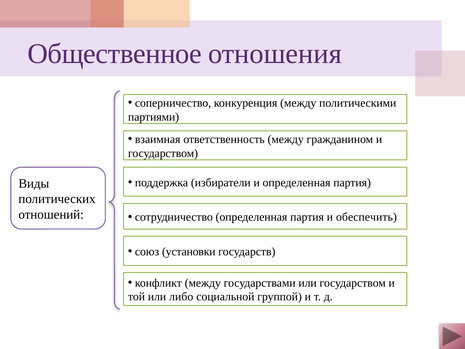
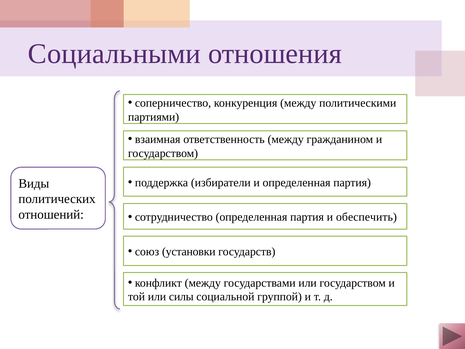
Общественное: Общественное -> Социальными
либо: либо -> силы
